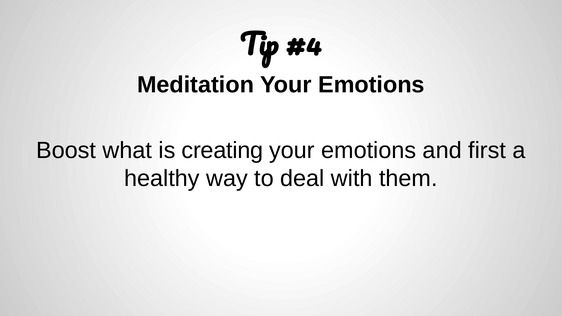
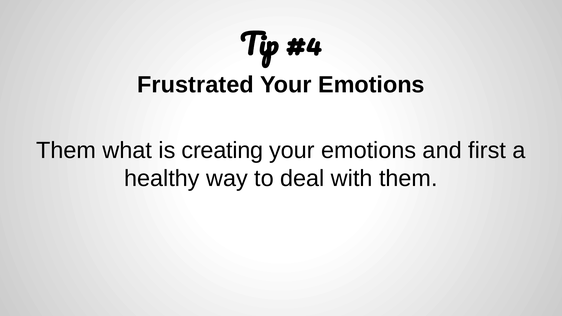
Meditation: Meditation -> Frustrated
Boost at (66, 150): Boost -> Them
